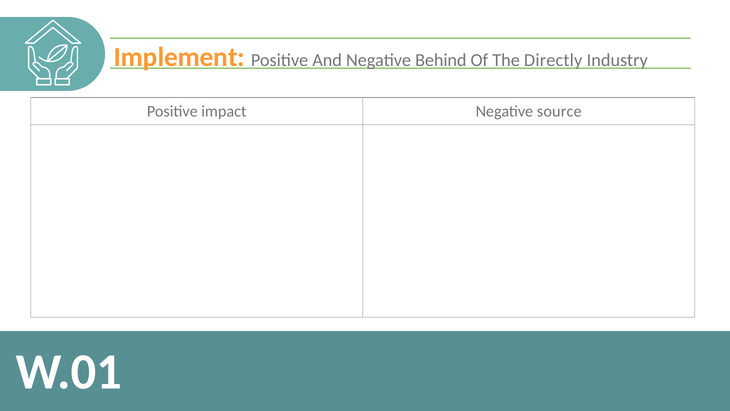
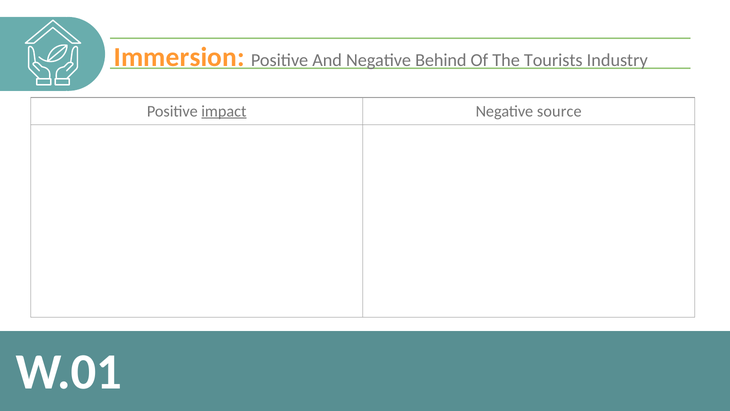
Implement: Implement -> Immersion
Directly: Directly -> Tourists
impact underline: none -> present
